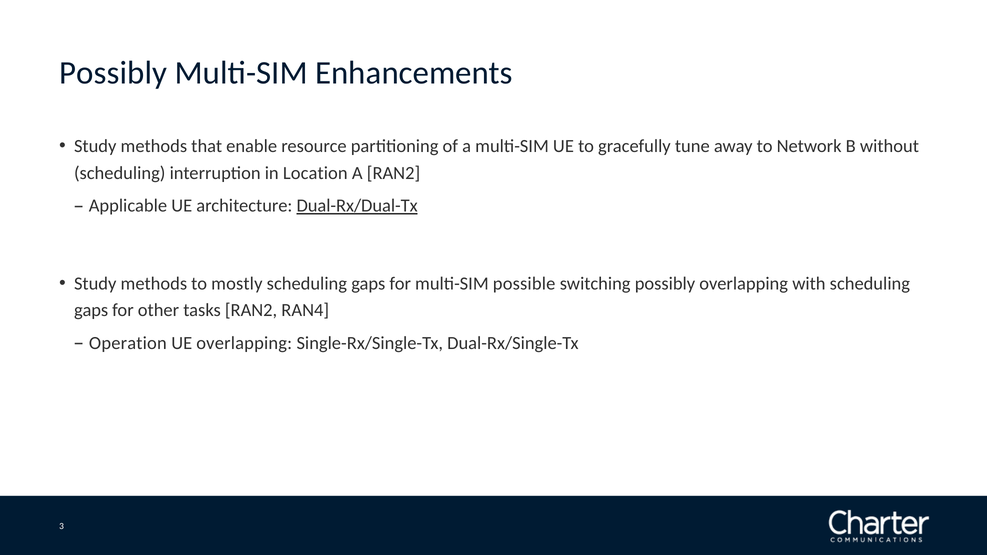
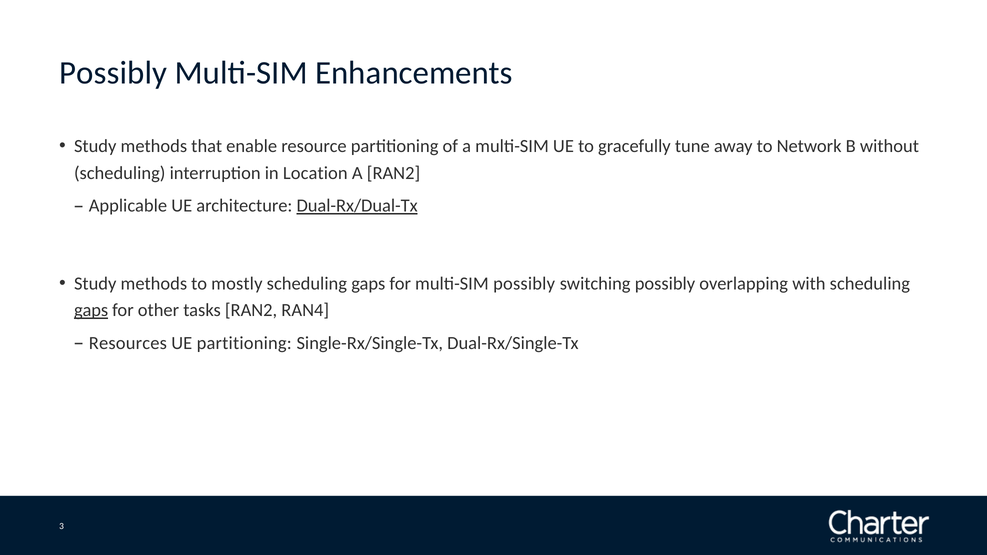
multi-SIM possible: possible -> possibly
gaps at (91, 310) underline: none -> present
Operation: Operation -> Resources
UE overlapping: overlapping -> partitioning
